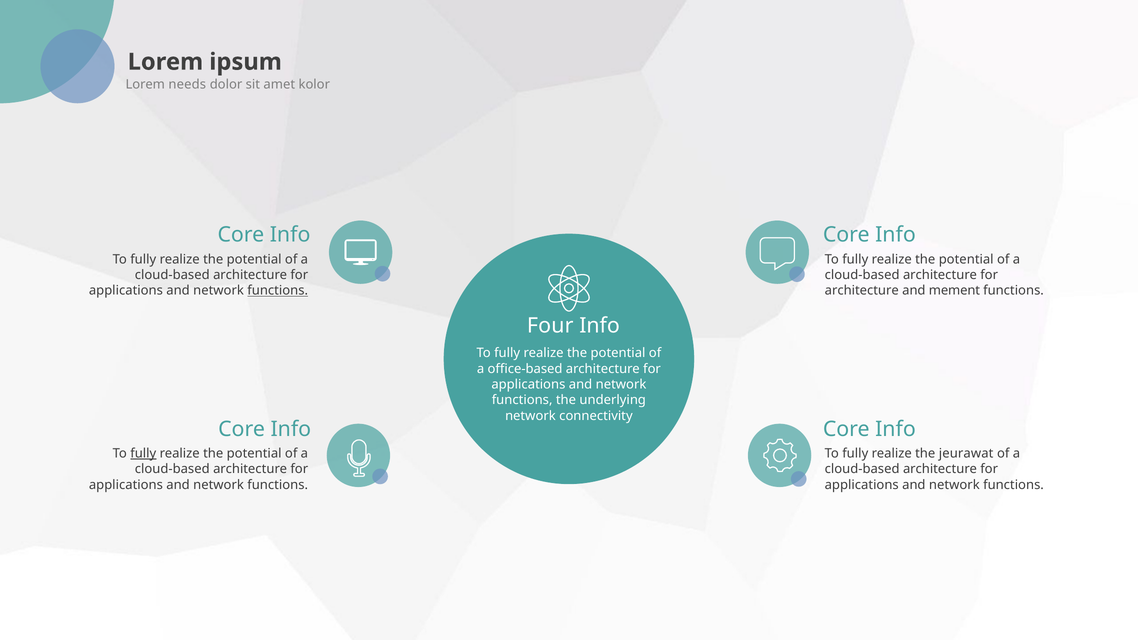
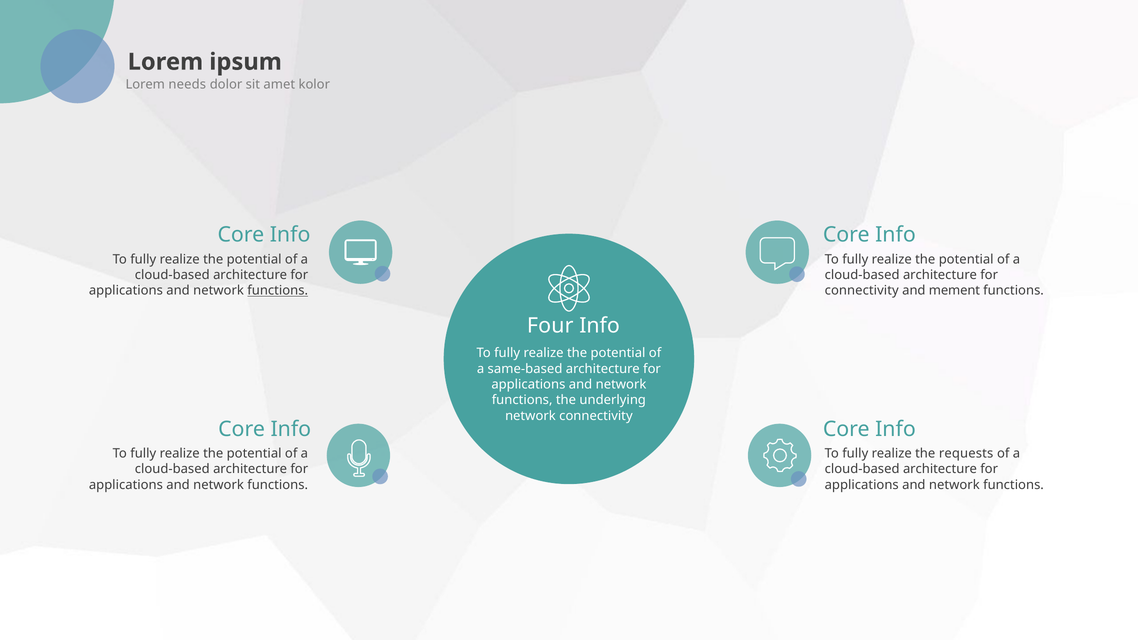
architecture at (862, 291): architecture -> connectivity
office-based: office-based -> same-based
fully at (143, 454) underline: present -> none
jeurawat: jeurawat -> requests
